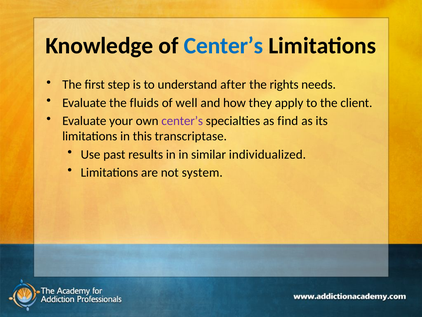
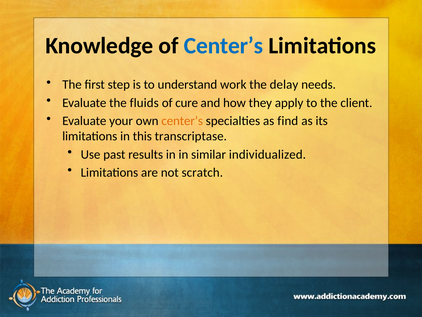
after: after -> work
rights: rights -> delay
well: well -> cure
center’s at (182, 121) colour: purple -> orange
system: system -> scratch
